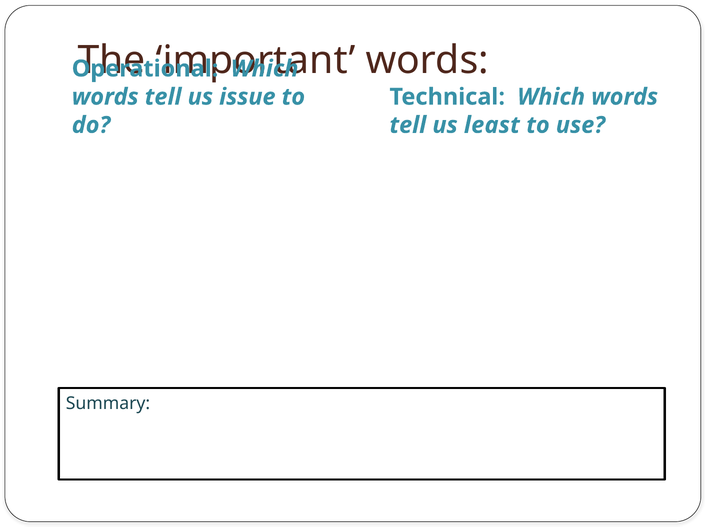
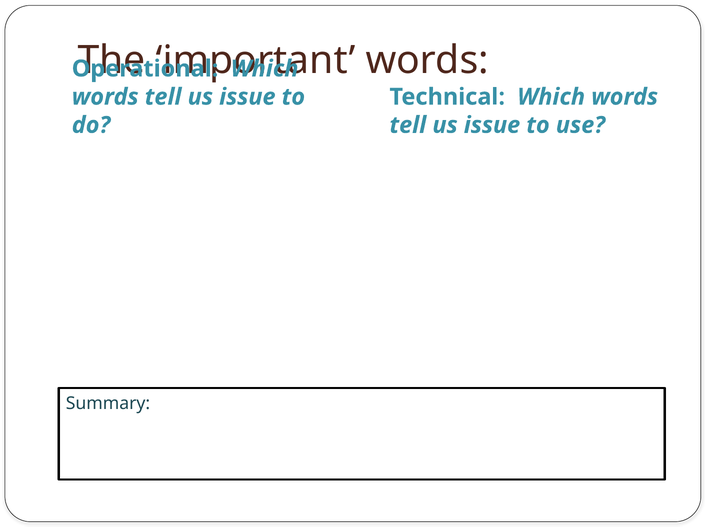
least at (492, 125): least -> issue
